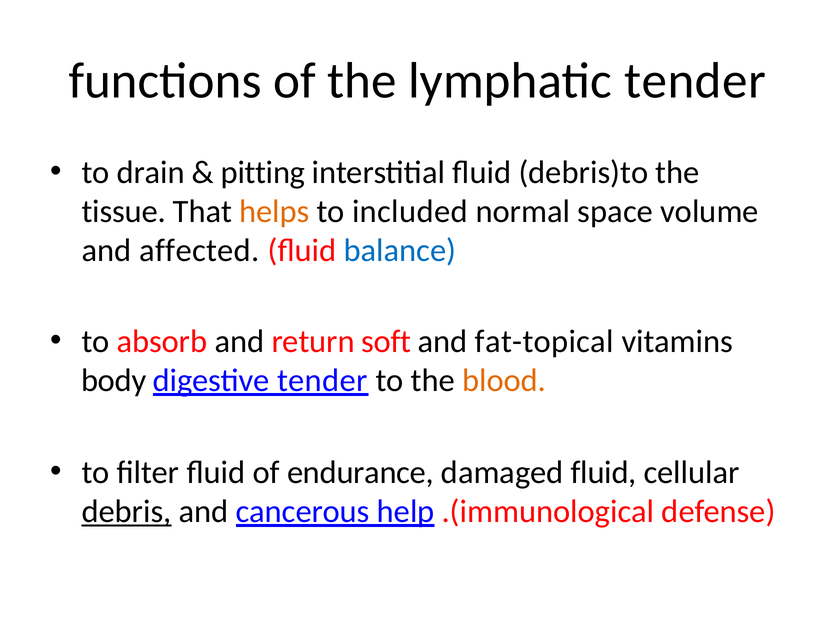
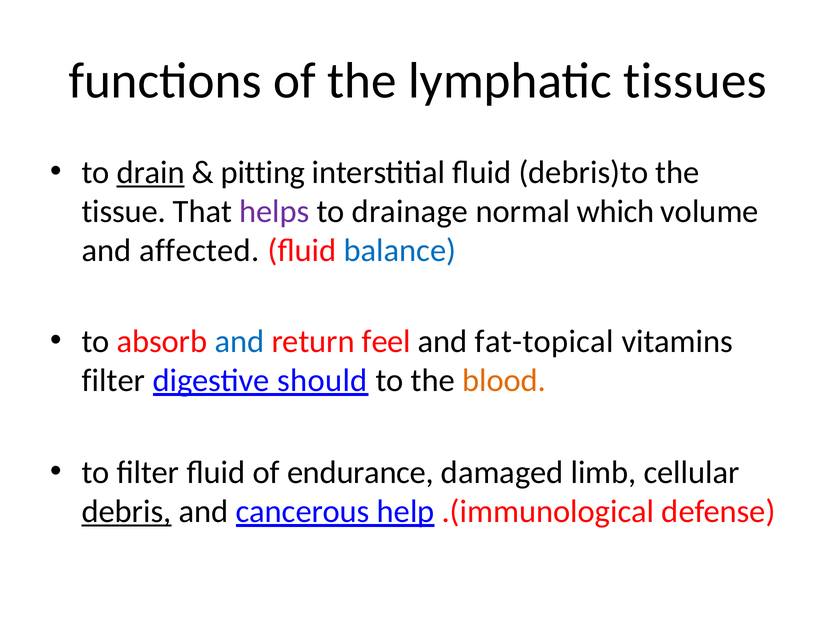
lymphatic tender: tender -> tissues
drain underline: none -> present
helps colour: orange -> purple
included: included -> drainage
space: space -> which
and at (239, 341) colour: black -> blue
soft: soft -> feel
body at (114, 380): body -> filter
digestive tender: tender -> should
damaged fluid: fluid -> limb
